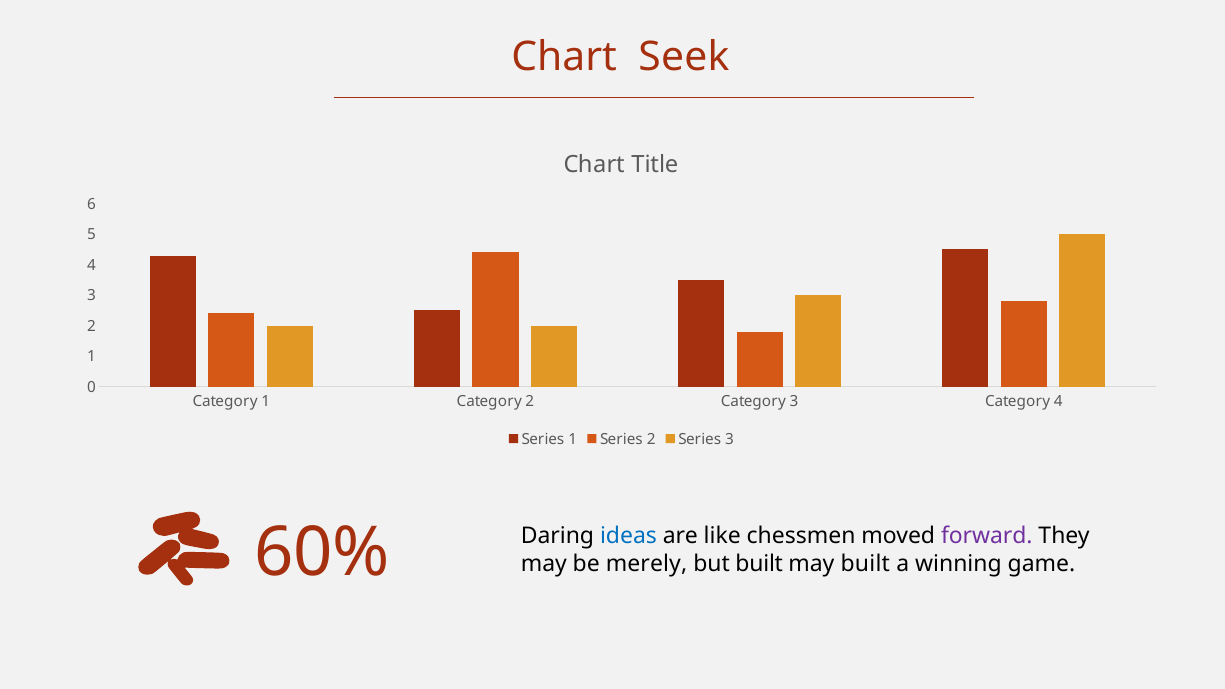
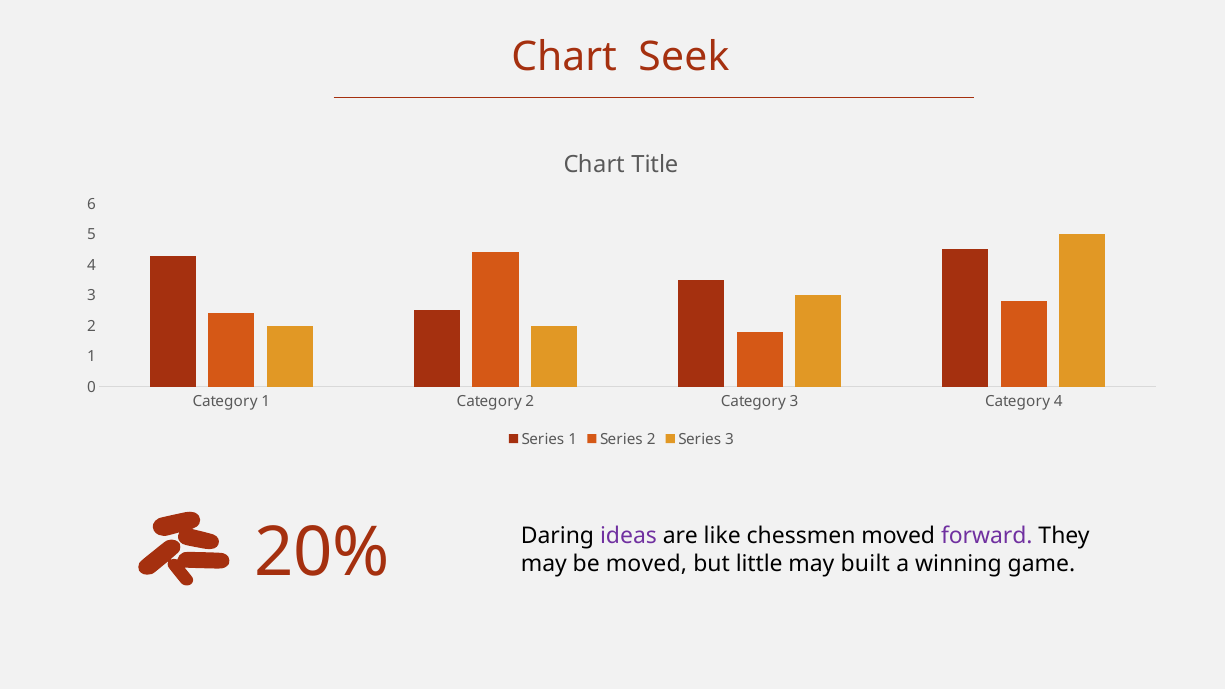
60%: 60% -> 20%
ideas colour: blue -> purple
be merely: merely -> moved
but built: built -> little
